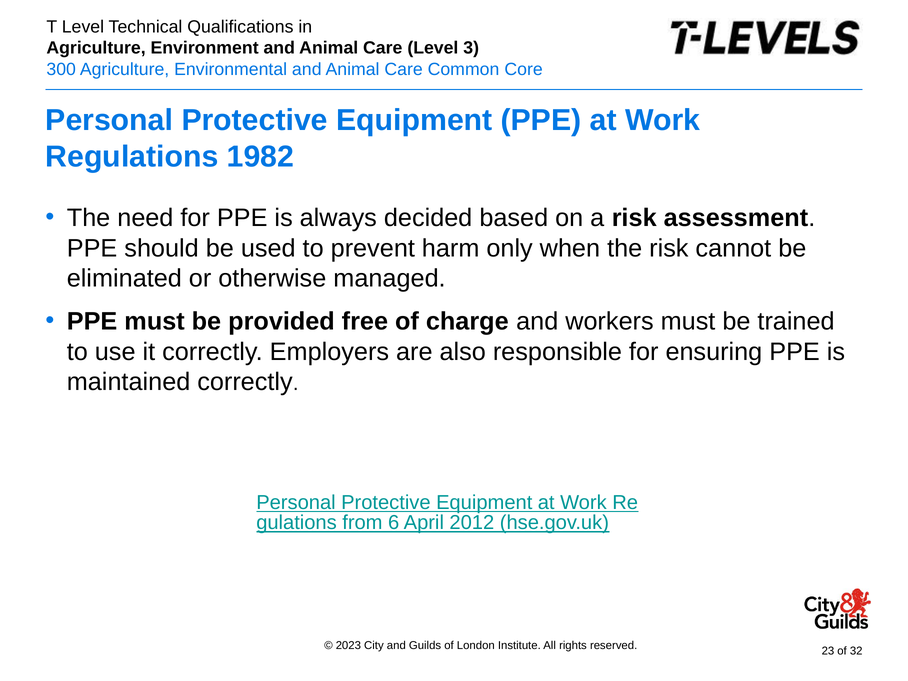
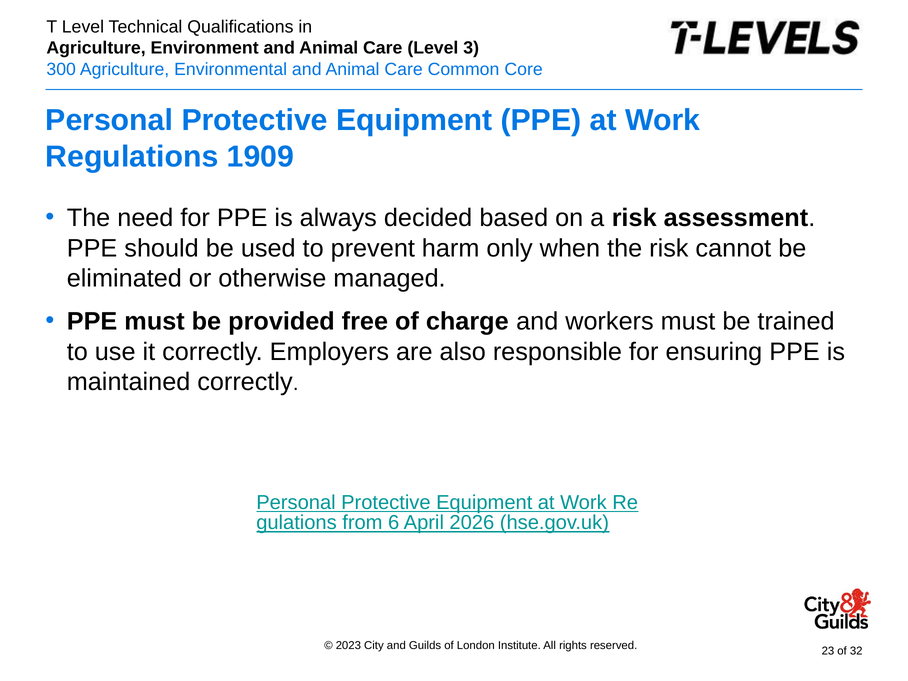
1982: 1982 -> 1909
2012: 2012 -> 2026
